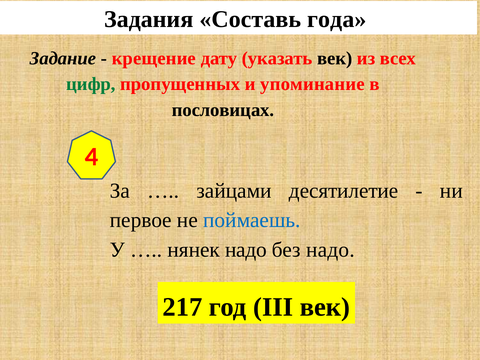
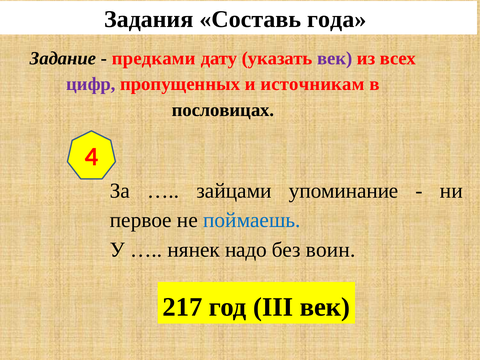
крещение: крещение -> предками
век at (335, 58) colour: black -> purple
цифр colour: green -> purple
упоминание: упоминание -> источникам
десятилетие: десятилетие -> упоминание
без надо: надо -> воин
